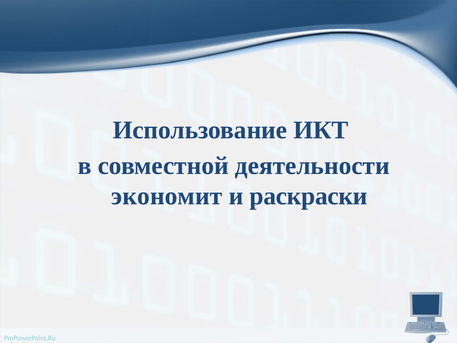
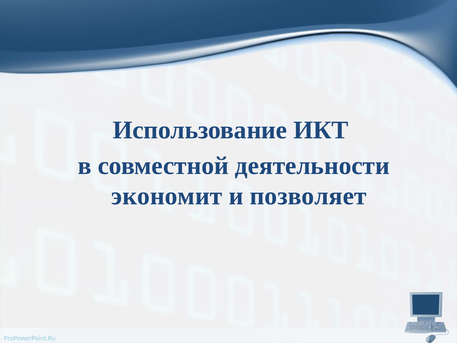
раскраски: раскраски -> позволяет
